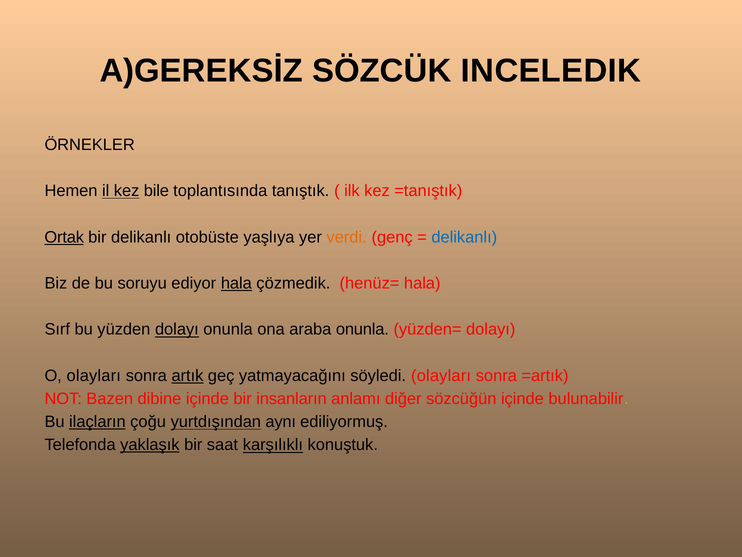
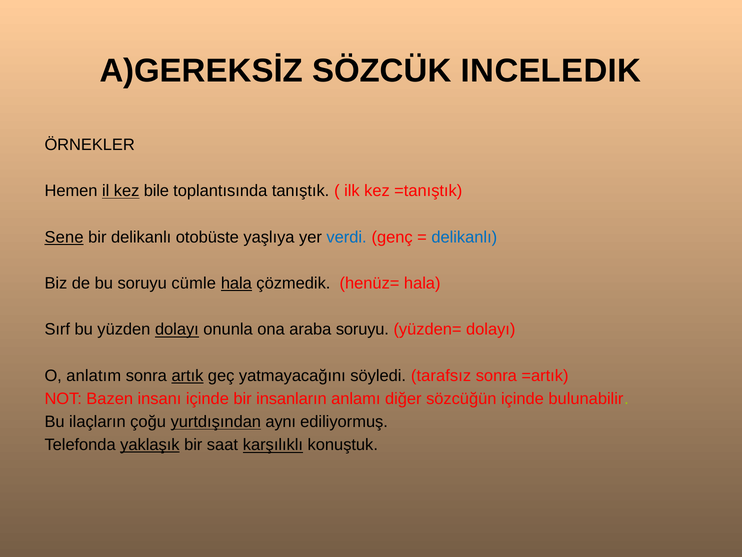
Ortak: Ortak -> Sene
verdi colour: orange -> blue
ediyor: ediyor -> cümle
araba onunla: onunla -> soruyu
O olayları: olayları -> anlatım
söyledi olayları: olayları -> tarafsız
dibine: dibine -> insanı
ilaçların underline: present -> none
